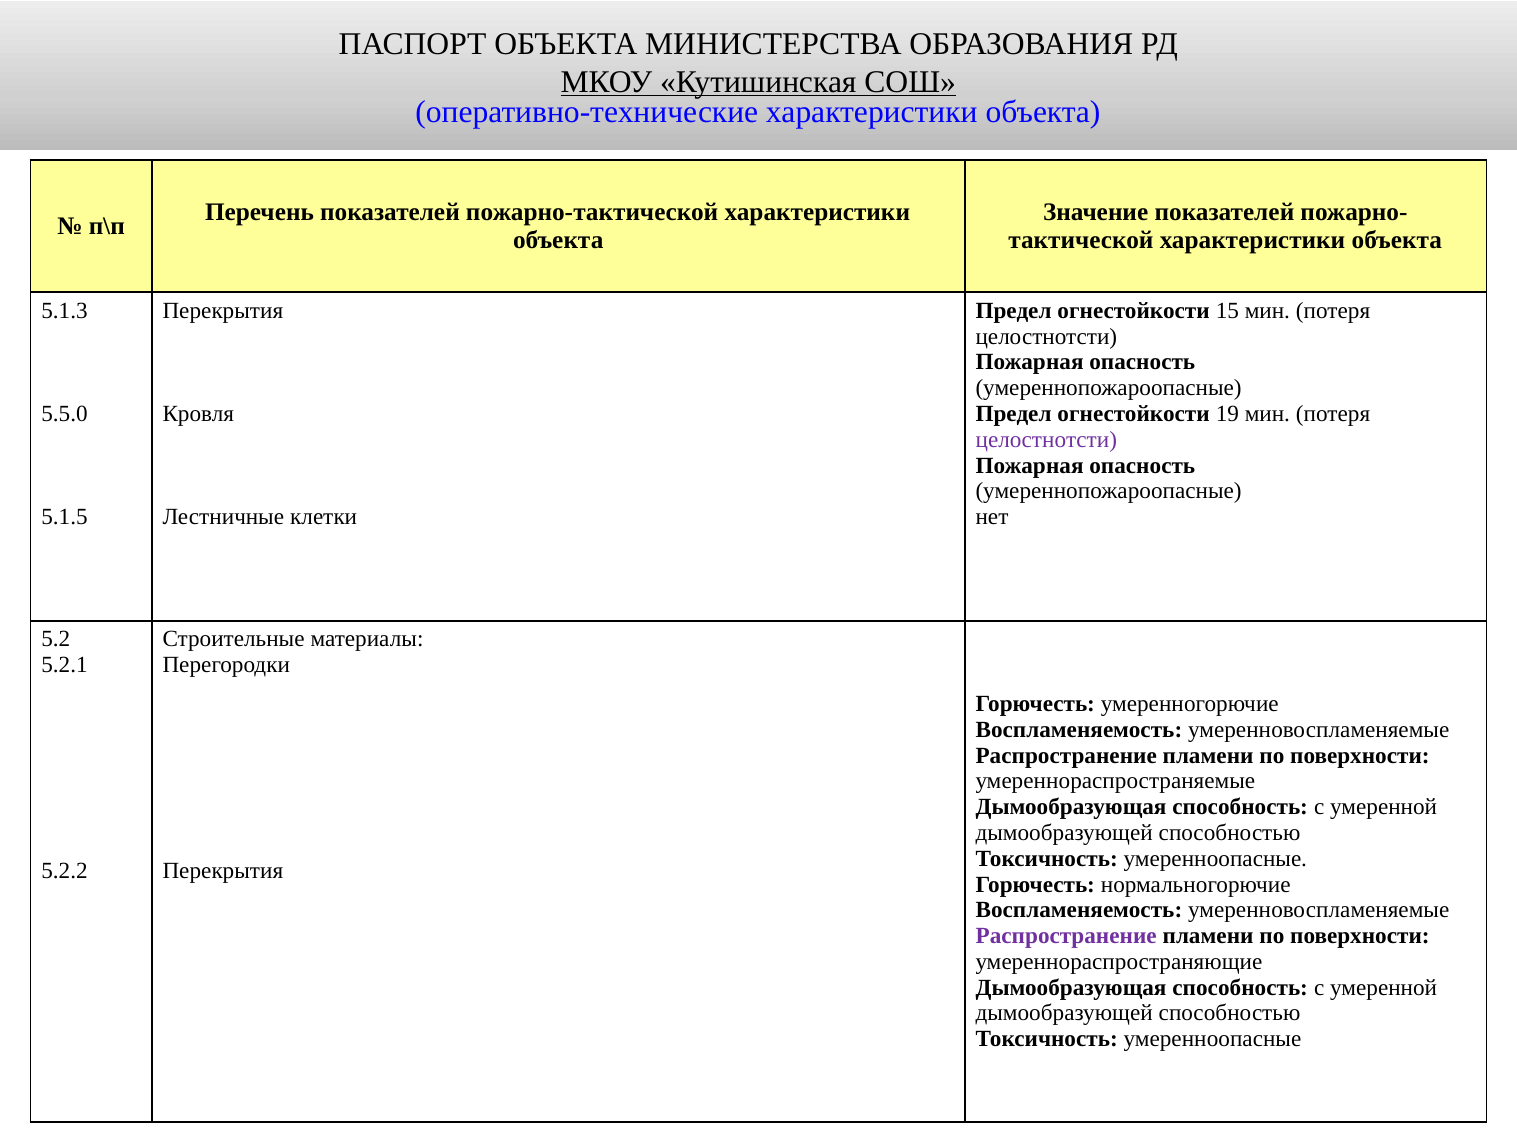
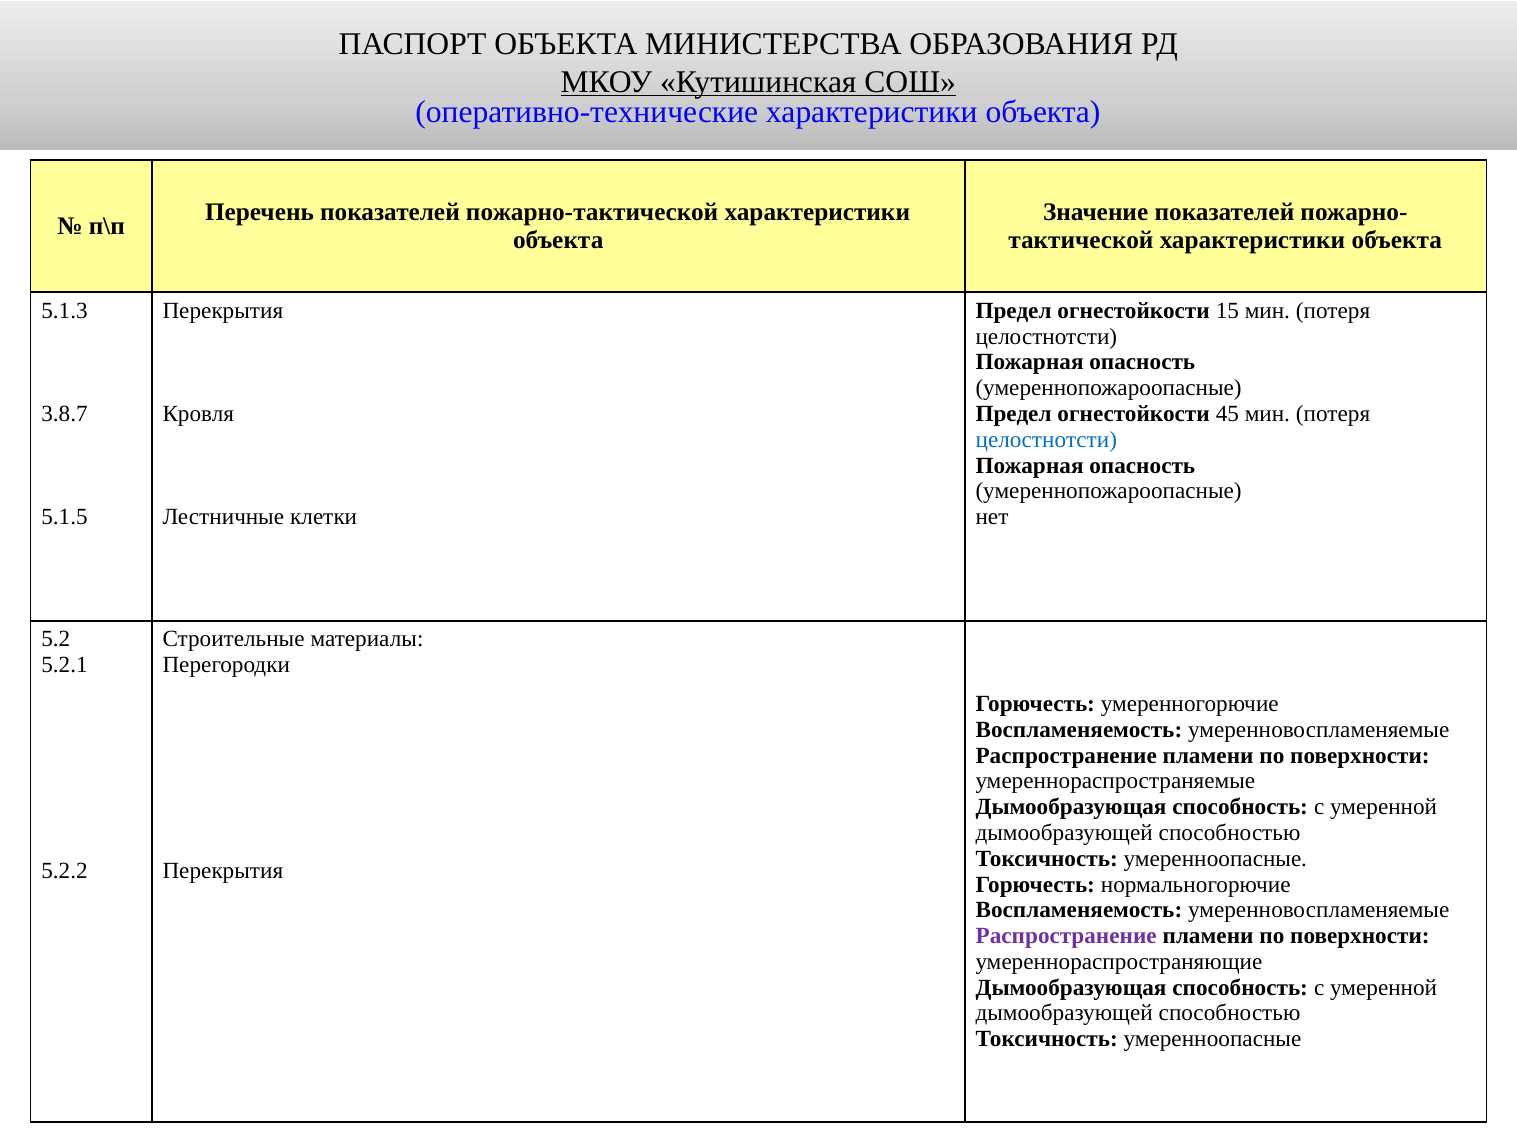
5.5.0: 5.5.0 -> 3.8.7
19: 19 -> 45
целостнотсти at (1046, 440) colour: purple -> blue
